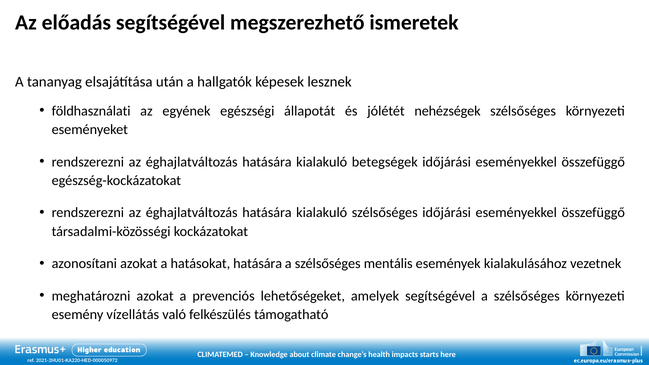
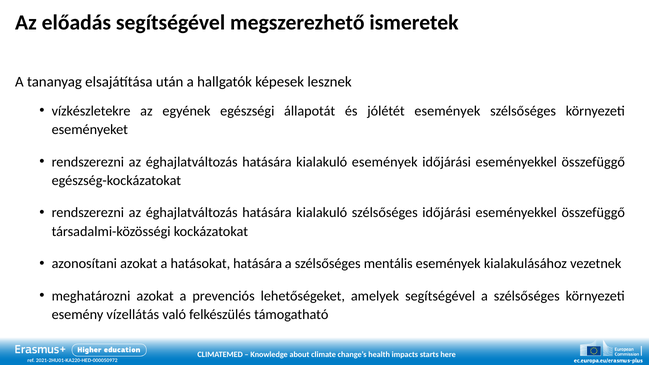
földhasználati: földhasználati -> vízkészletekre
jólétét nehézségek: nehézségek -> események
kialakuló betegségek: betegségek -> események
